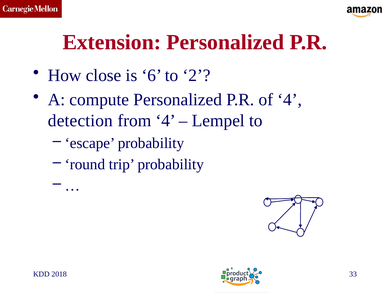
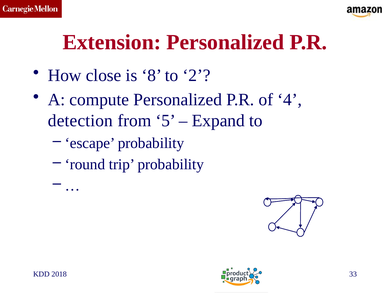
6: 6 -> 8
from 4: 4 -> 5
Lempel: Lempel -> Expand
